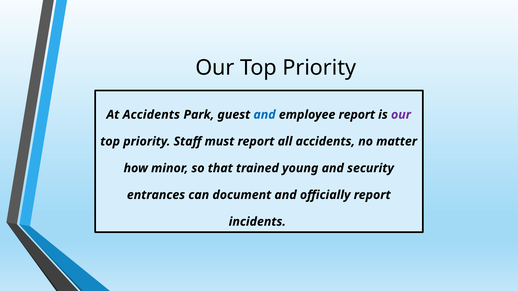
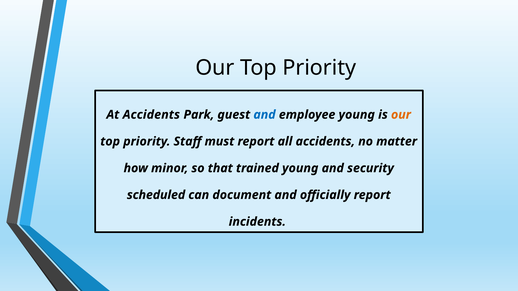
employee report: report -> young
our at (401, 115) colour: purple -> orange
entrances: entrances -> scheduled
